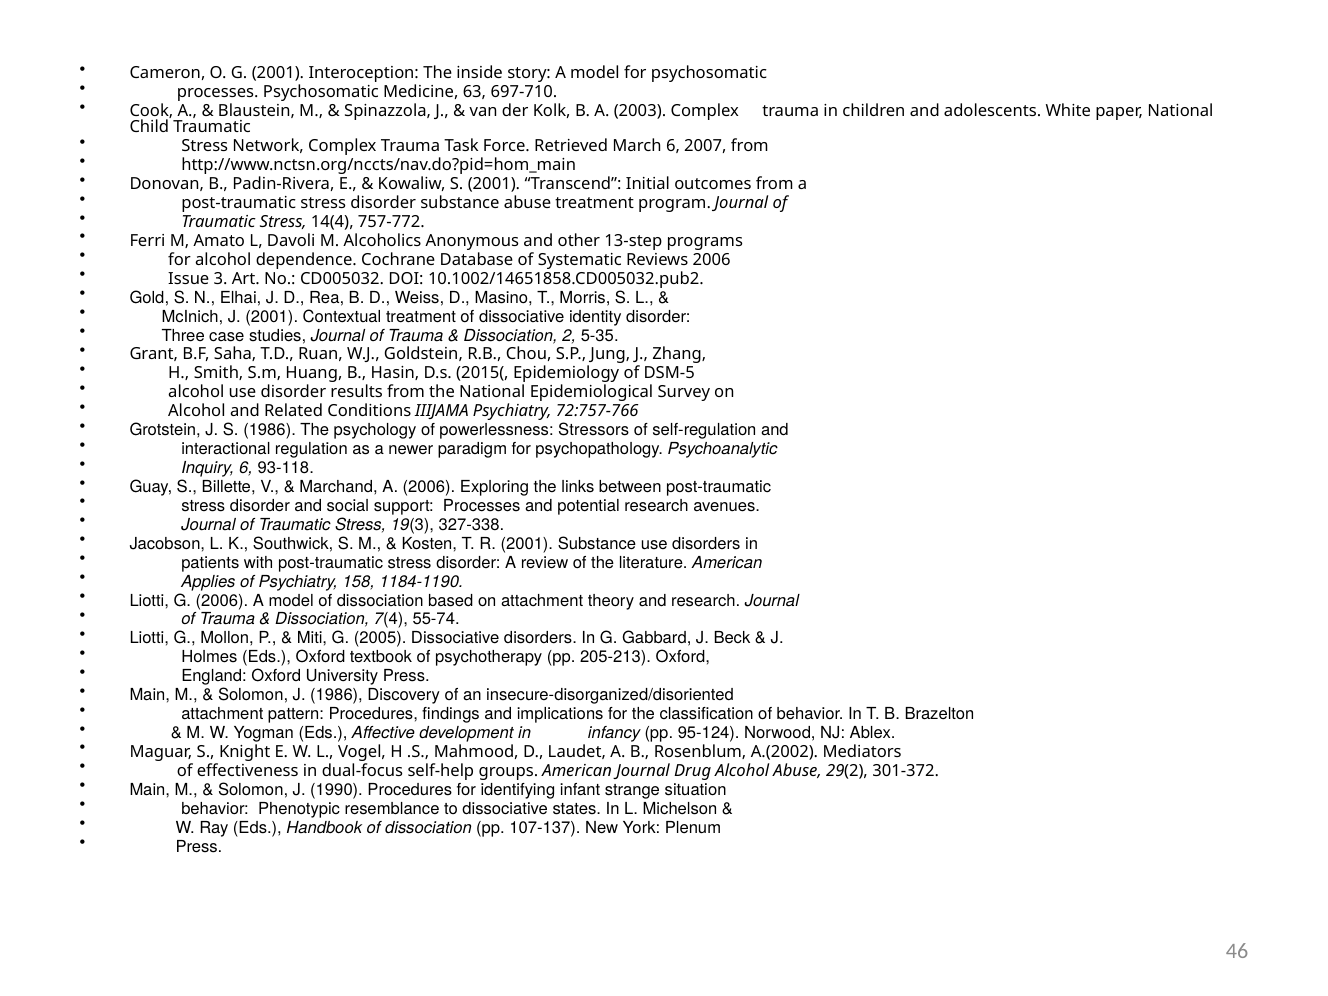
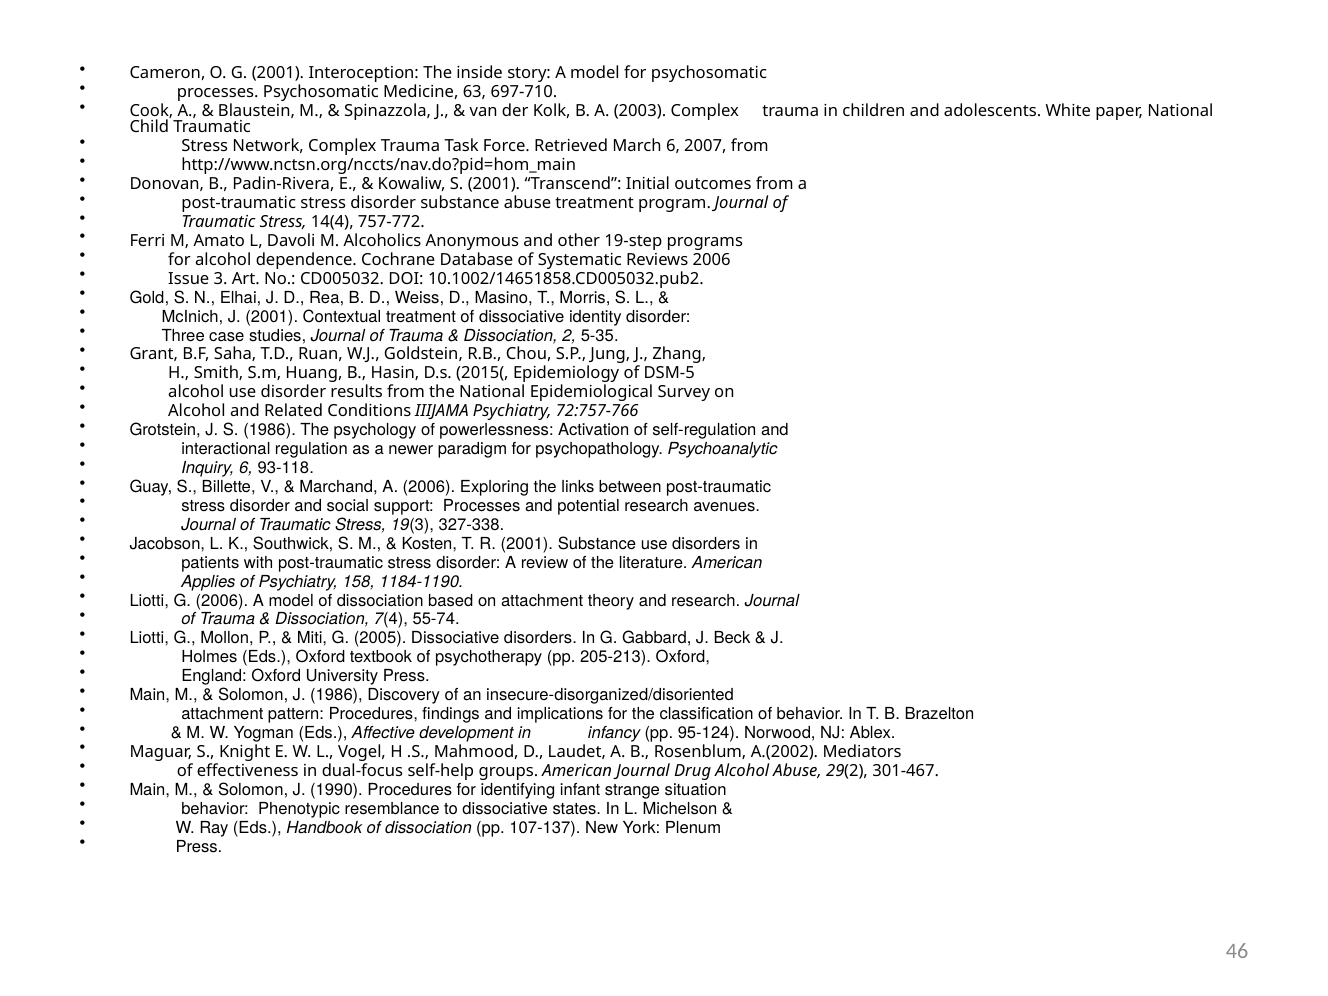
13-step: 13-step -> 19-step
Stressors: Stressors -> Activation
301-372: 301-372 -> 301-467
